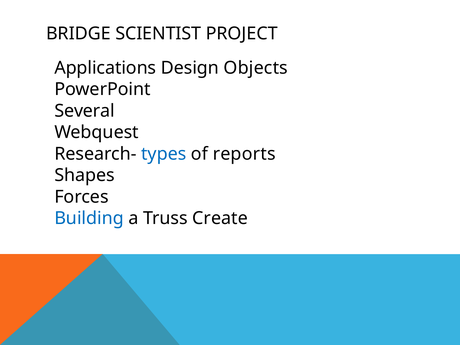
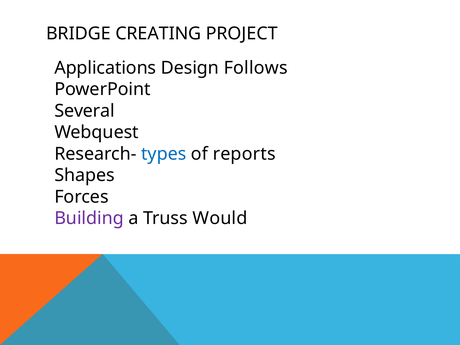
SCIENTIST: SCIENTIST -> CREATING
Objects: Objects -> Follows
Building colour: blue -> purple
Create: Create -> Would
